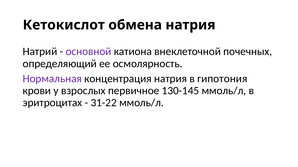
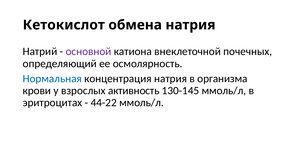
Нормальная colour: purple -> blue
гипотония: гипотония -> организма
первичное: первичное -> активность
31-22: 31-22 -> 44-22
